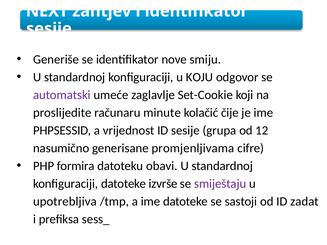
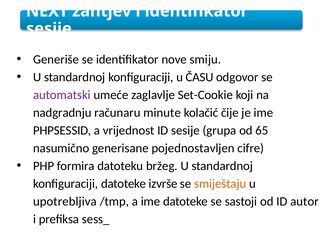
KOJU: KOJU -> ČASU
proslijedite: proslijedite -> nadgradnju
12: 12 -> 65
promjenljivama: promjenljivama -> pojednostavljen
obavi: obavi -> bržeg
smiještaju colour: purple -> orange
zadat: zadat -> autor
